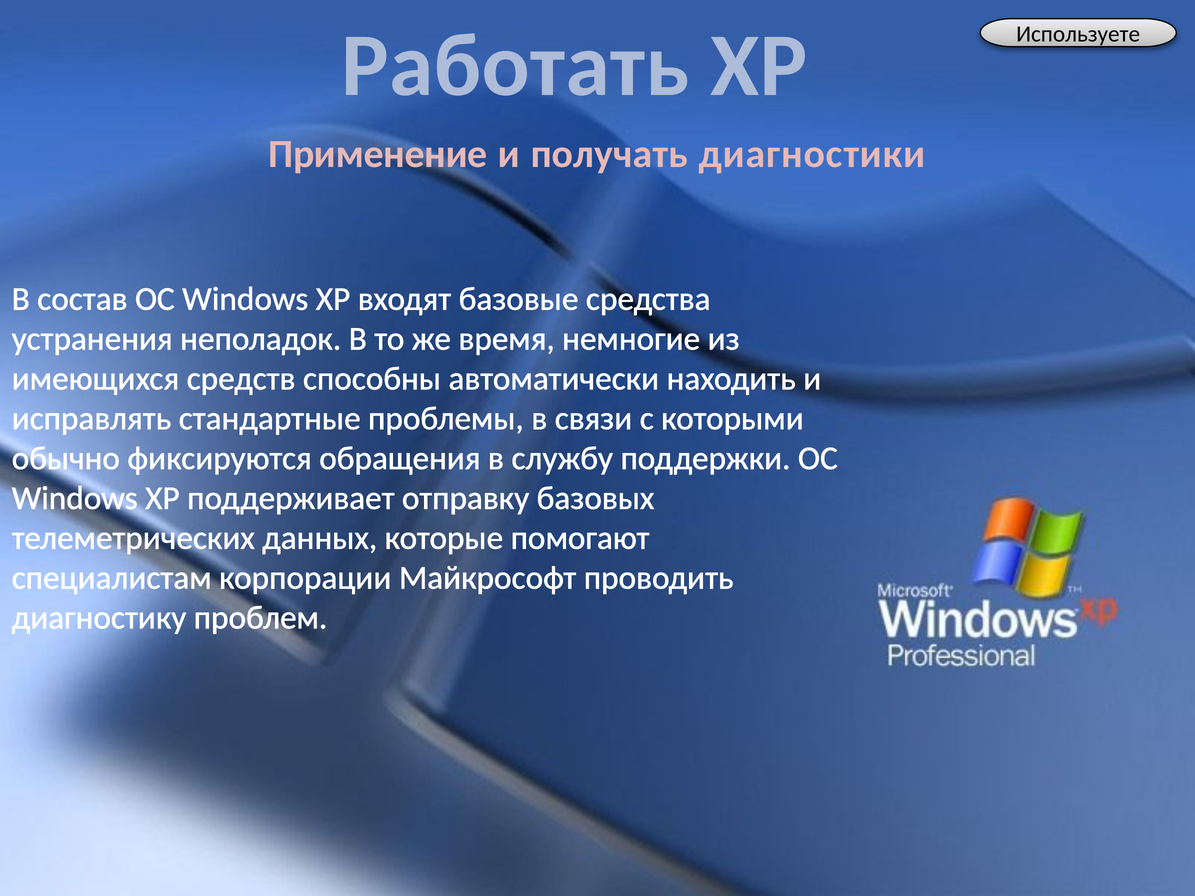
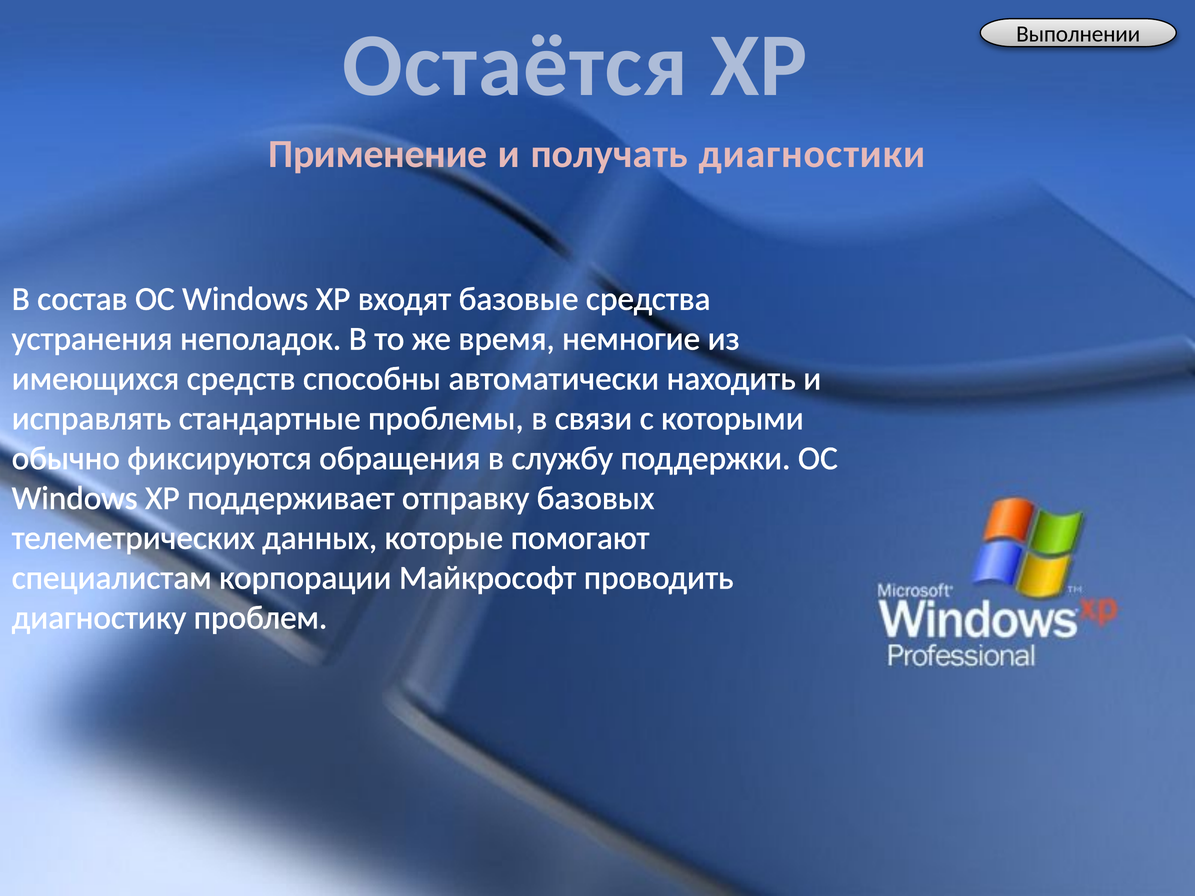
Используете: Используете -> Выполнении
Работать: Работать -> Остаётся
